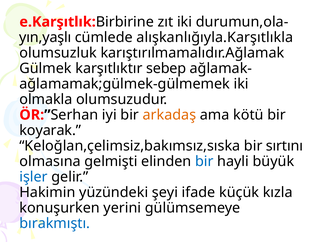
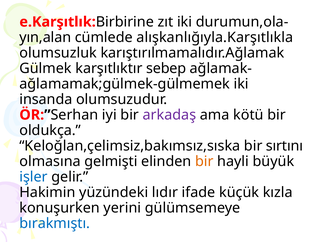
yın,yaşlı: yın,yaşlı -> yın,alan
olmakla: olmakla -> insanda
arkadaş colour: orange -> purple
koyarak: koyarak -> oldukça
bir at (204, 162) colour: blue -> orange
şeyi: şeyi -> lıdır
